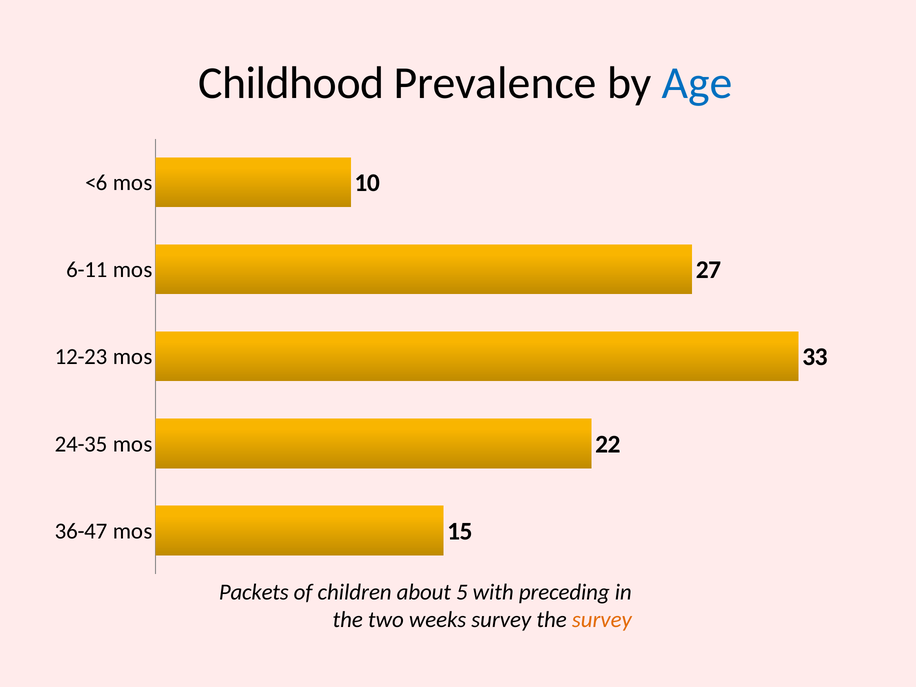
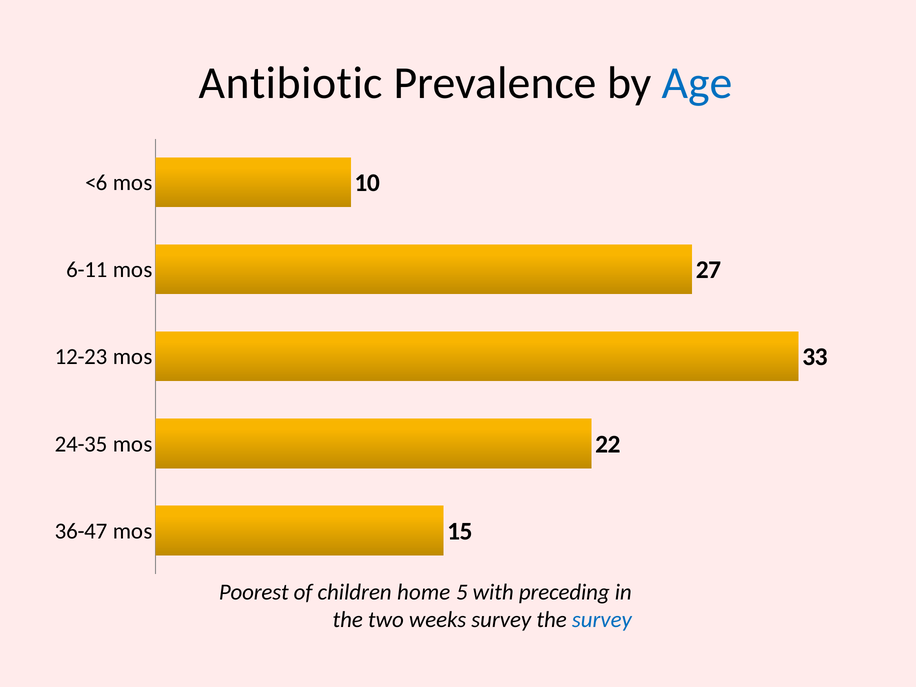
Childhood: Childhood -> Antibiotic
Packets: Packets -> Poorest
about: about -> home
survey at (602, 620) colour: orange -> blue
